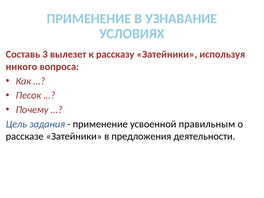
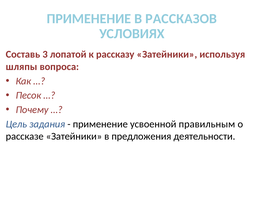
УЗНАВАНИЕ: УЗНАВАНИЕ -> РАССКАЗОВ
вылезет: вылезет -> лопатой
никого: никого -> шляпы
